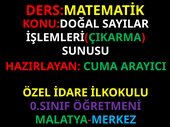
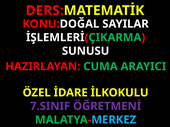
0.SINIF: 0.SINIF -> 7.SINIF
